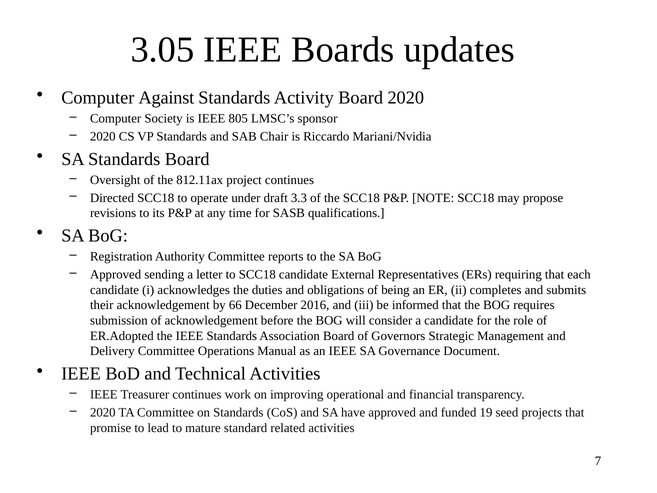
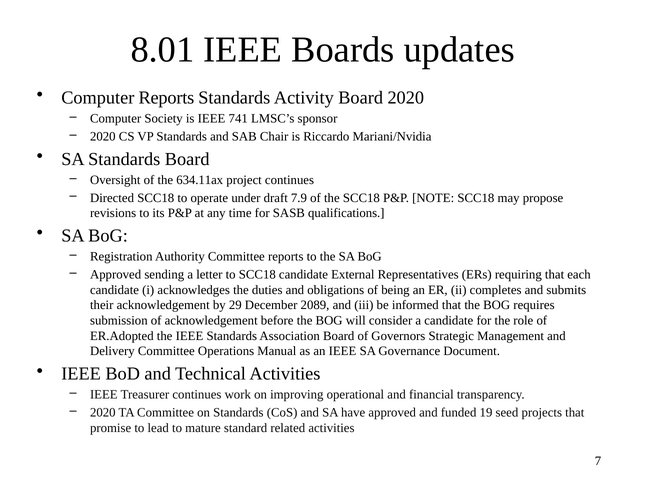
3.05: 3.05 -> 8.01
Computer Against: Against -> Reports
805: 805 -> 741
812.11ax: 812.11ax -> 634.11ax
3.3: 3.3 -> 7.9
66: 66 -> 29
2016: 2016 -> 2089
